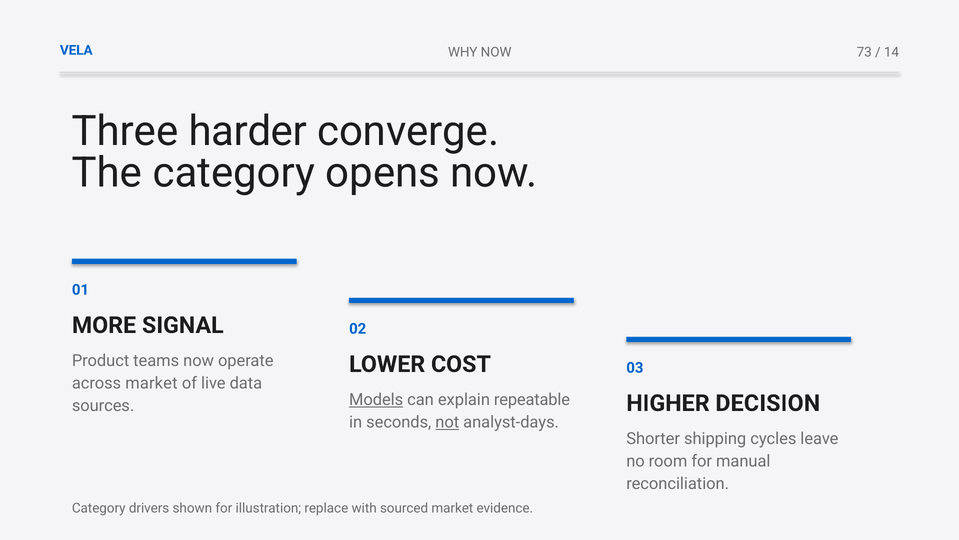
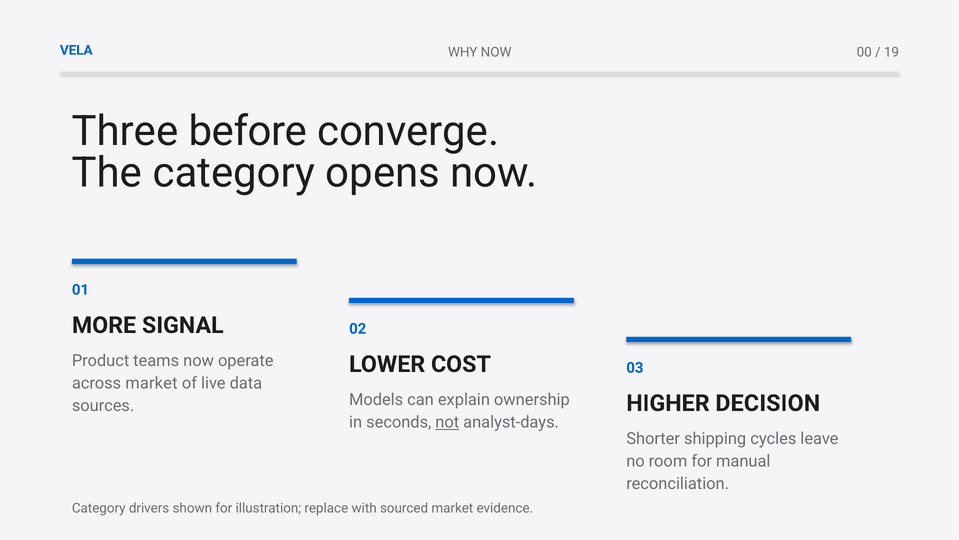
73: 73 -> 00
14: 14 -> 19
harder: harder -> before
Models underline: present -> none
repeatable: repeatable -> ownership
